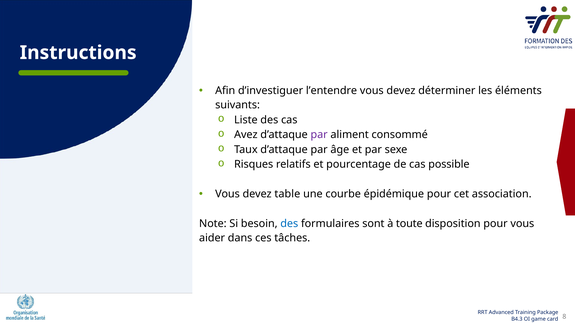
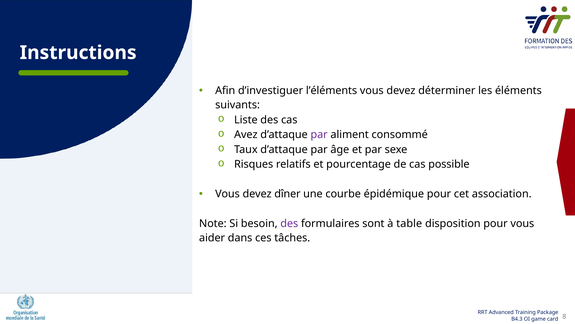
l’entendre: l’entendre -> l’éléments
table: table -> dîner
des at (289, 223) colour: blue -> purple
toute: toute -> table
